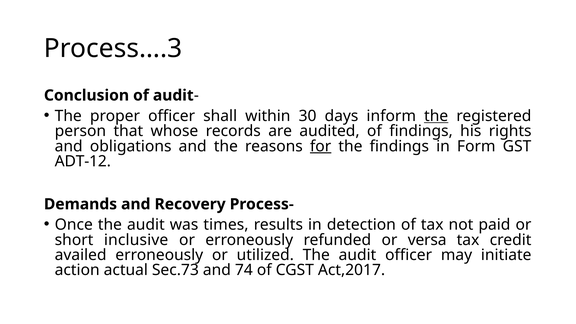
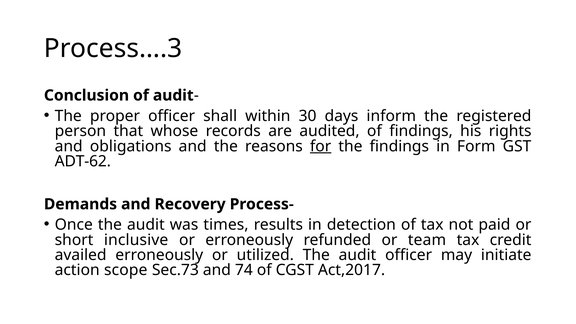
the at (436, 116) underline: present -> none
ADT-12: ADT-12 -> ADT-62
versa: versa -> team
actual: actual -> scope
